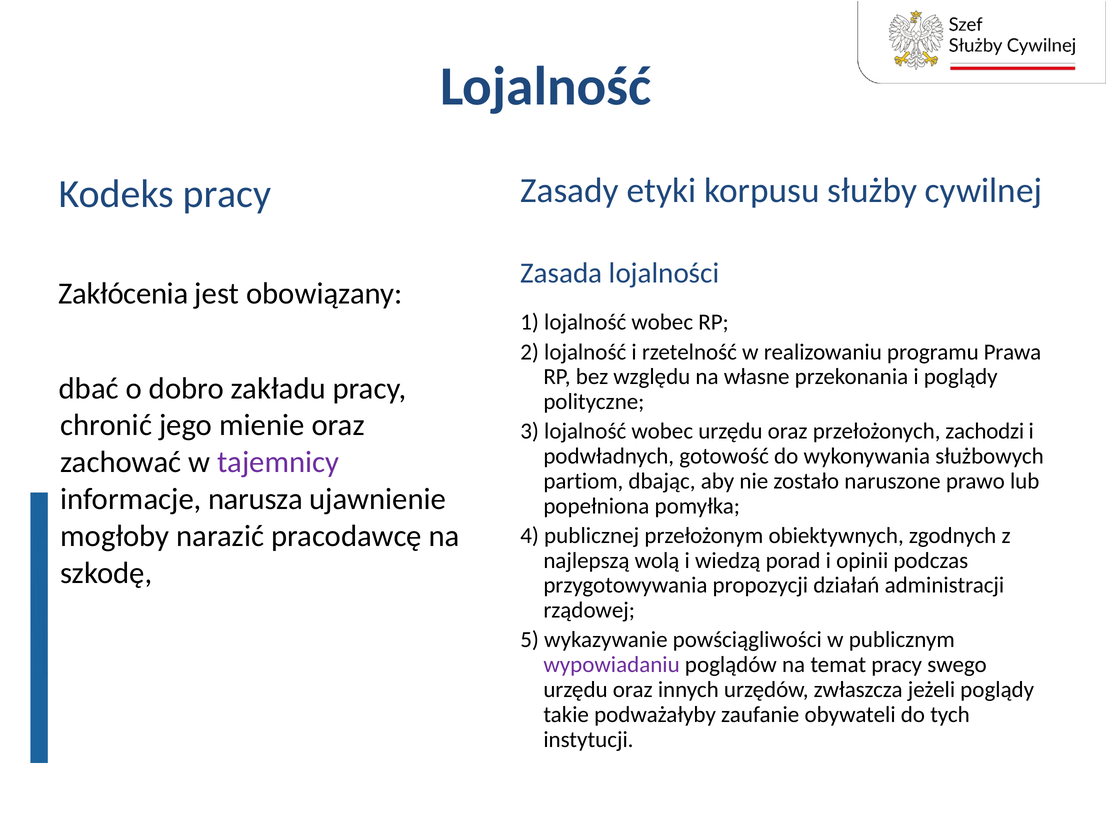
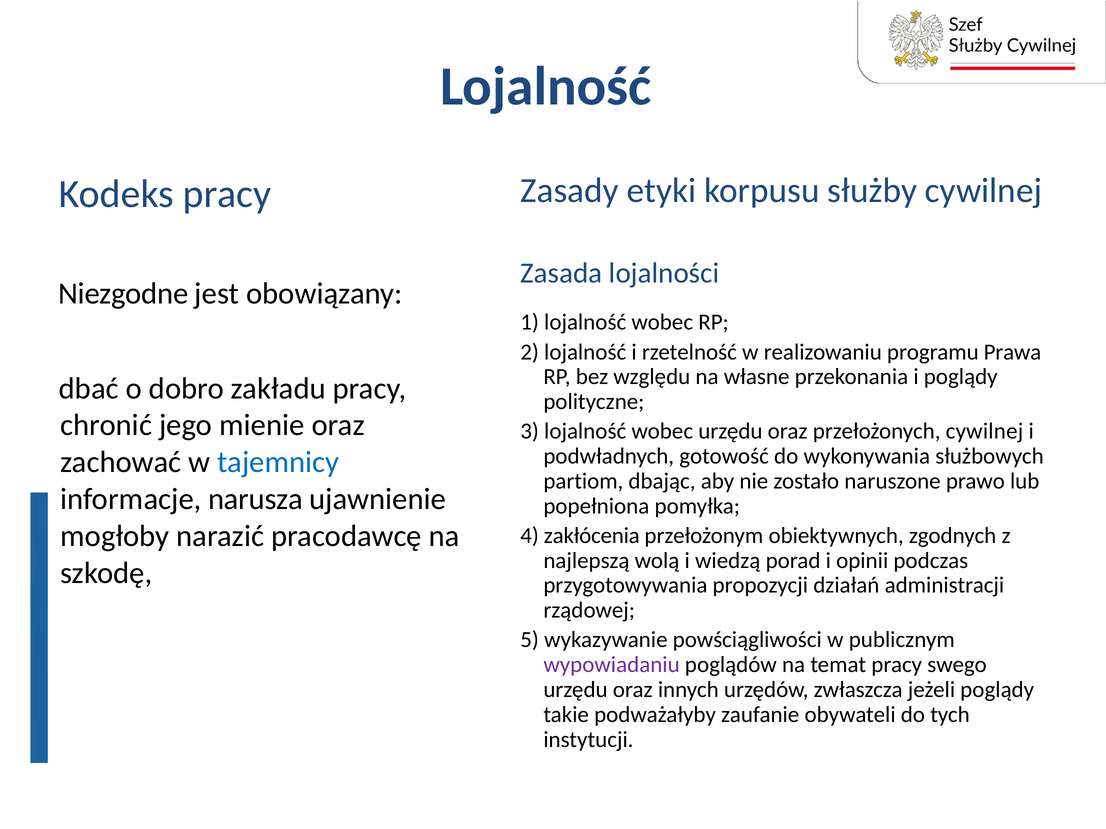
Zakłócenia: Zakłócenia -> Niezgodne
przełożonych zachodzi: zachodzi -> cywilnej
tajemnicy colour: purple -> blue
publicznej: publicznej -> zakłócenia
